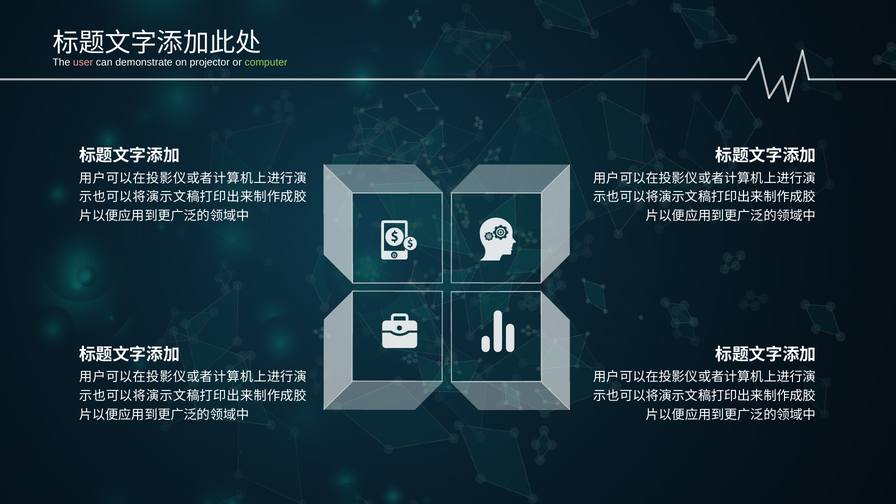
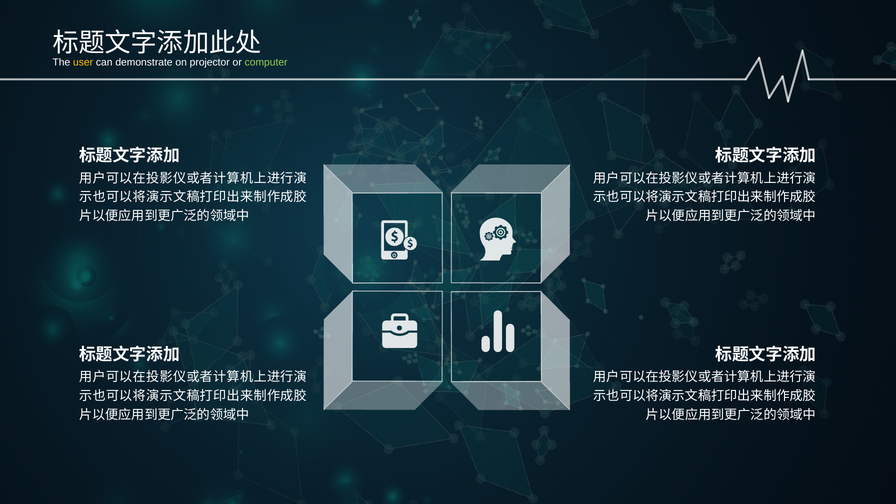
user colour: pink -> yellow
